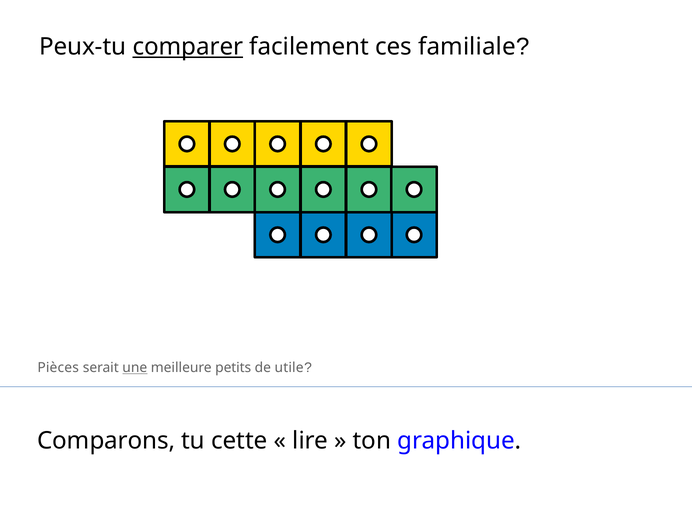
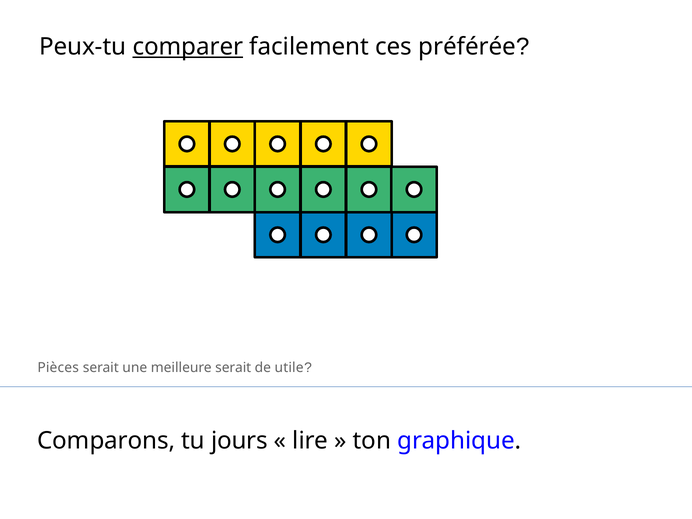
familiale: familiale -> préférée
une underline: present -> none
meilleure petits: petits -> serait
cette: cette -> jours
